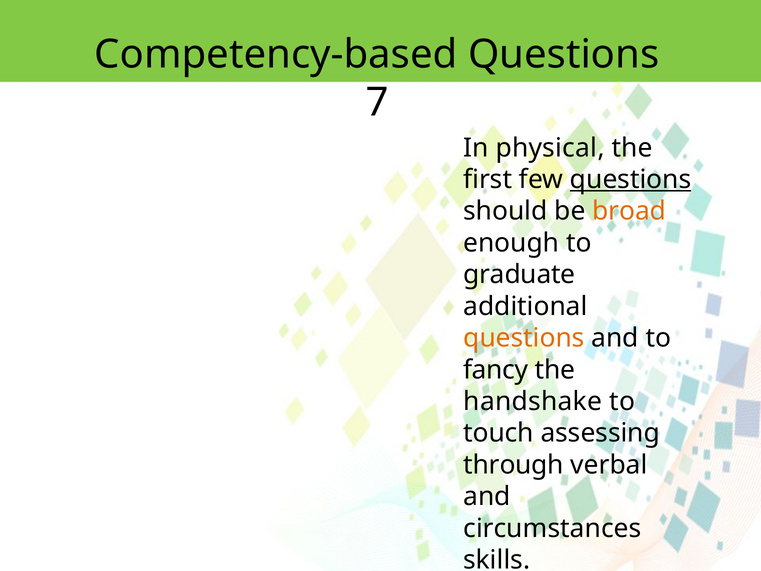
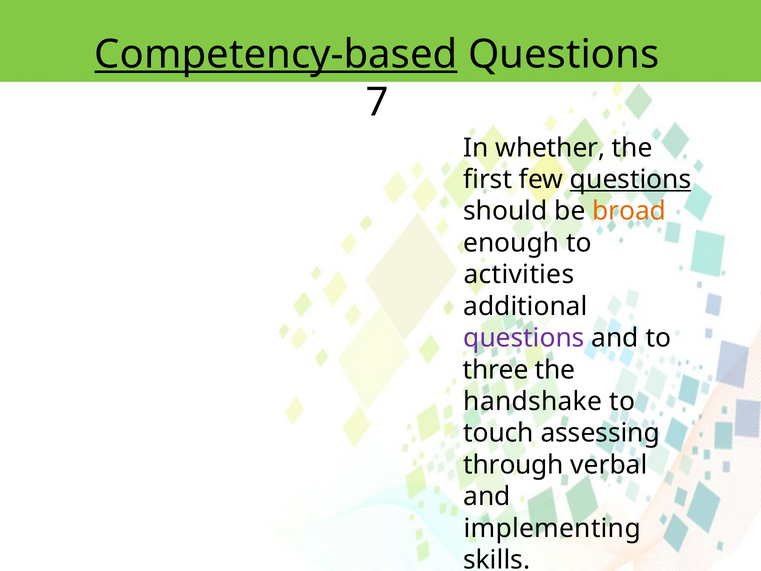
Competency-based underline: none -> present
physical: physical -> whether
graduate: graduate -> activities
questions at (524, 338) colour: orange -> purple
fancy: fancy -> three
circumstances: circumstances -> implementing
